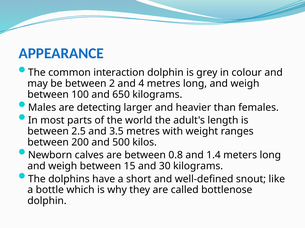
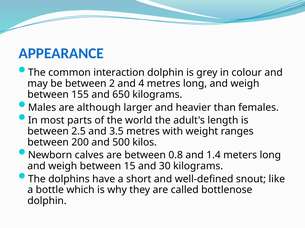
100: 100 -> 155
detecting: detecting -> although
